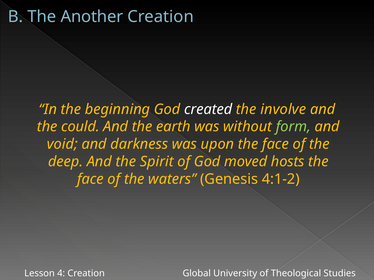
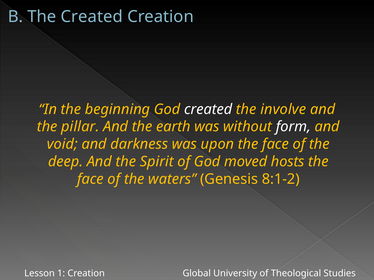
The Another: Another -> Created
could: could -> pillar
form colour: light green -> white
4:1-2: 4:1-2 -> 8:1-2
4: 4 -> 1
